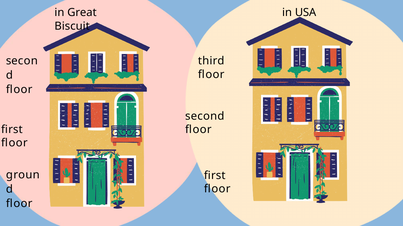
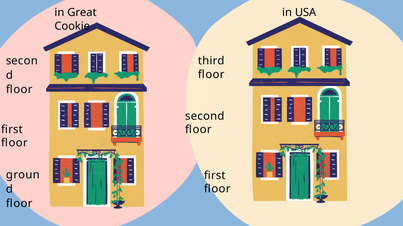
Biscuit: Biscuit -> Cookie
